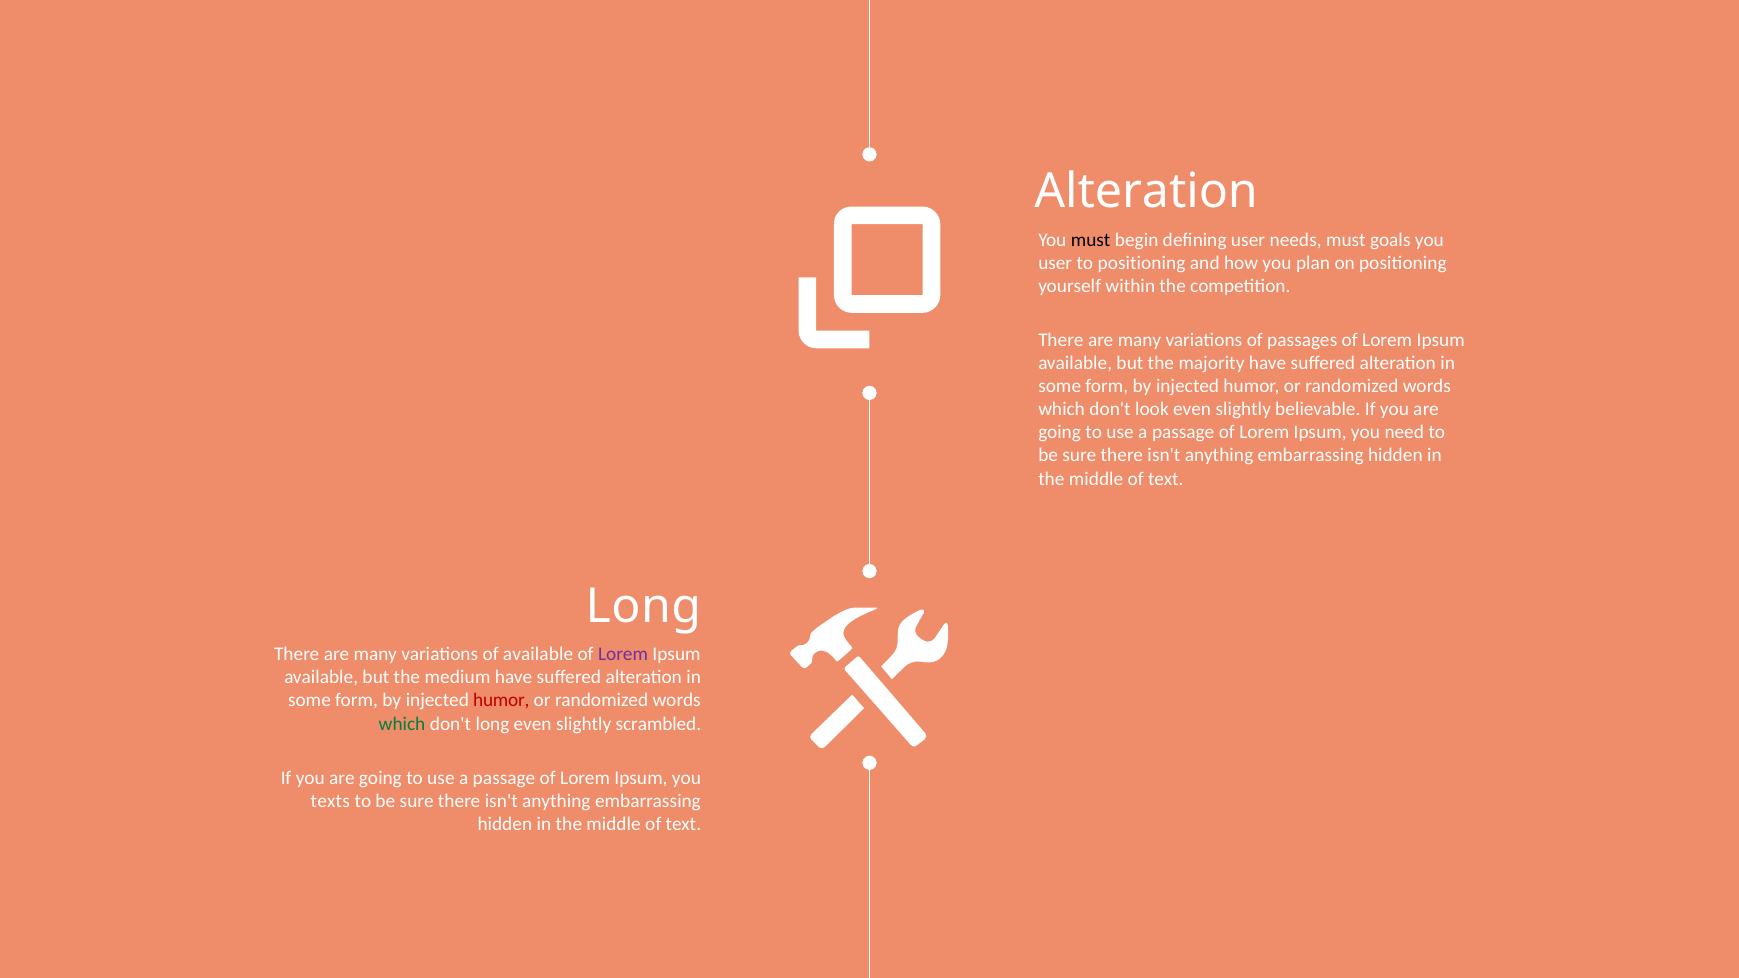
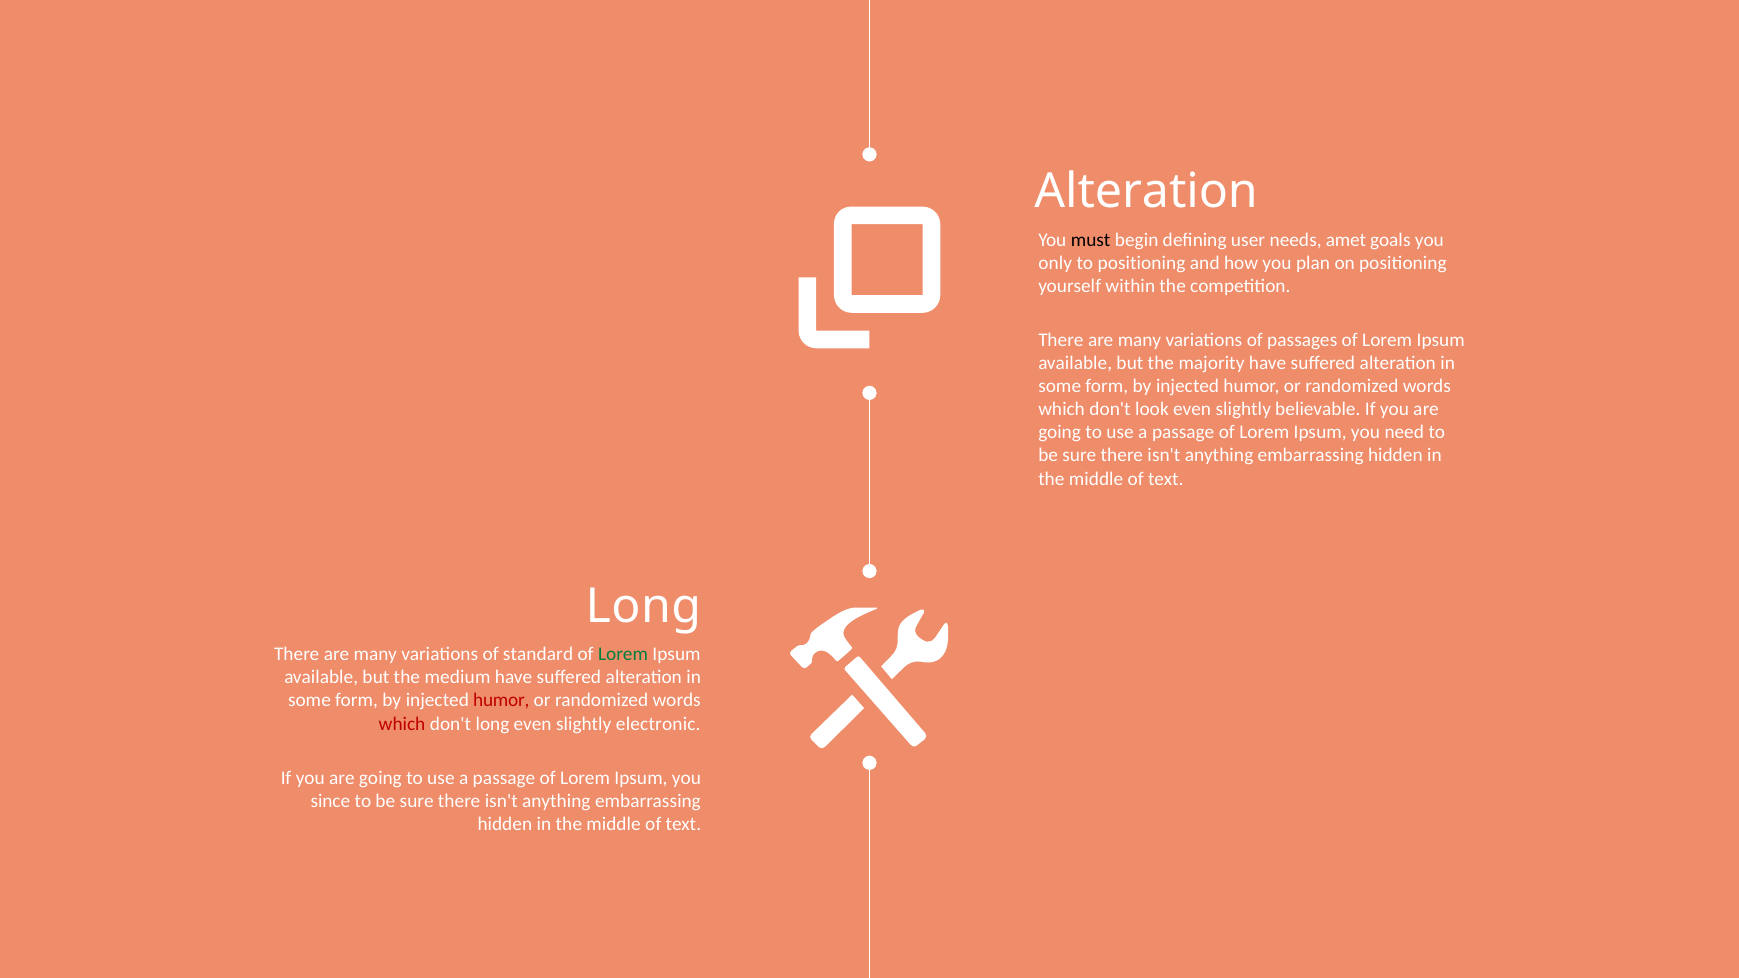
needs must: must -> amet
user at (1055, 263): user -> only
of available: available -> standard
Lorem at (623, 654) colour: purple -> green
which at (402, 724) colour: green -> red
scrambled: scrambled -> electronic
texts: texts -> since
